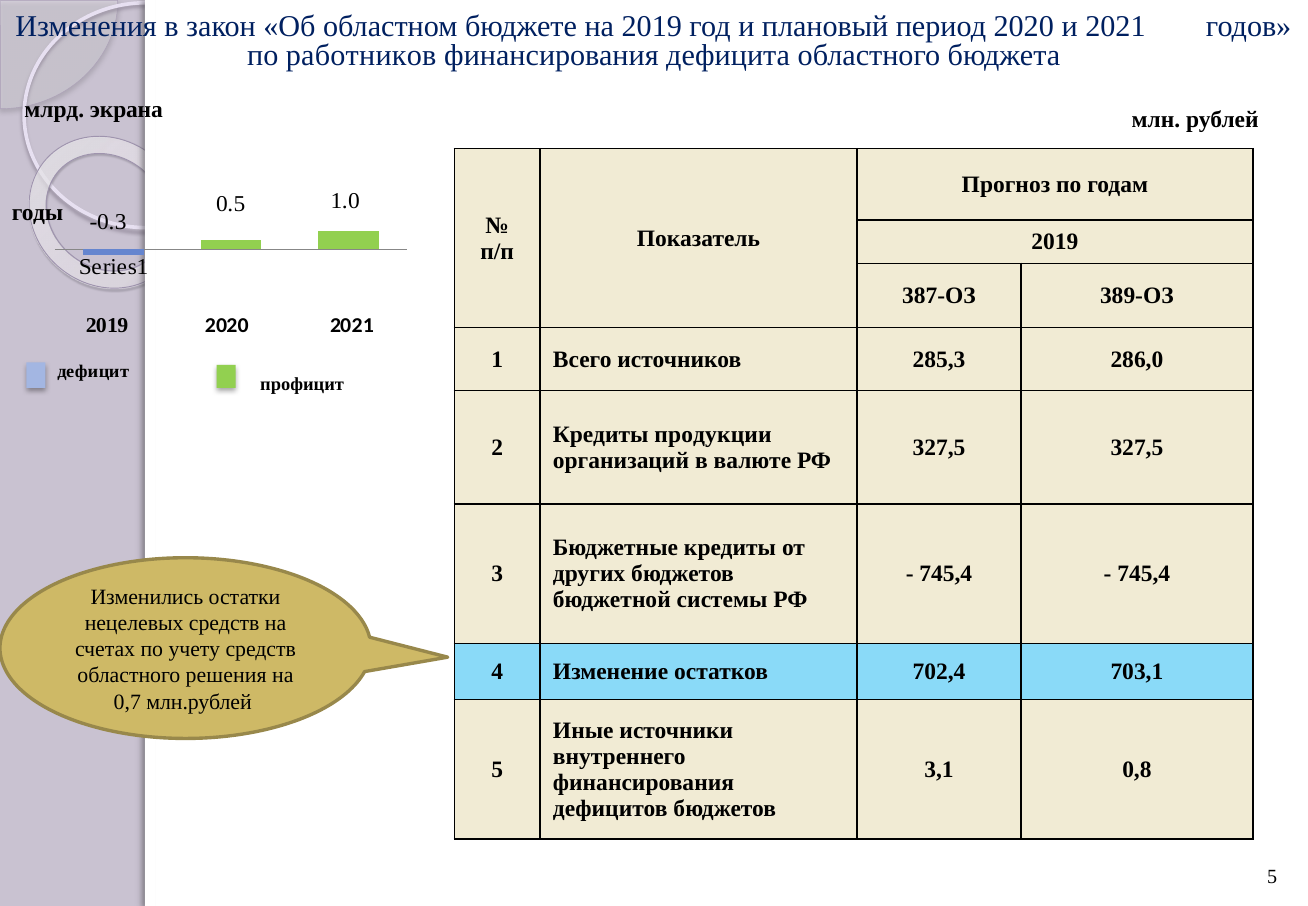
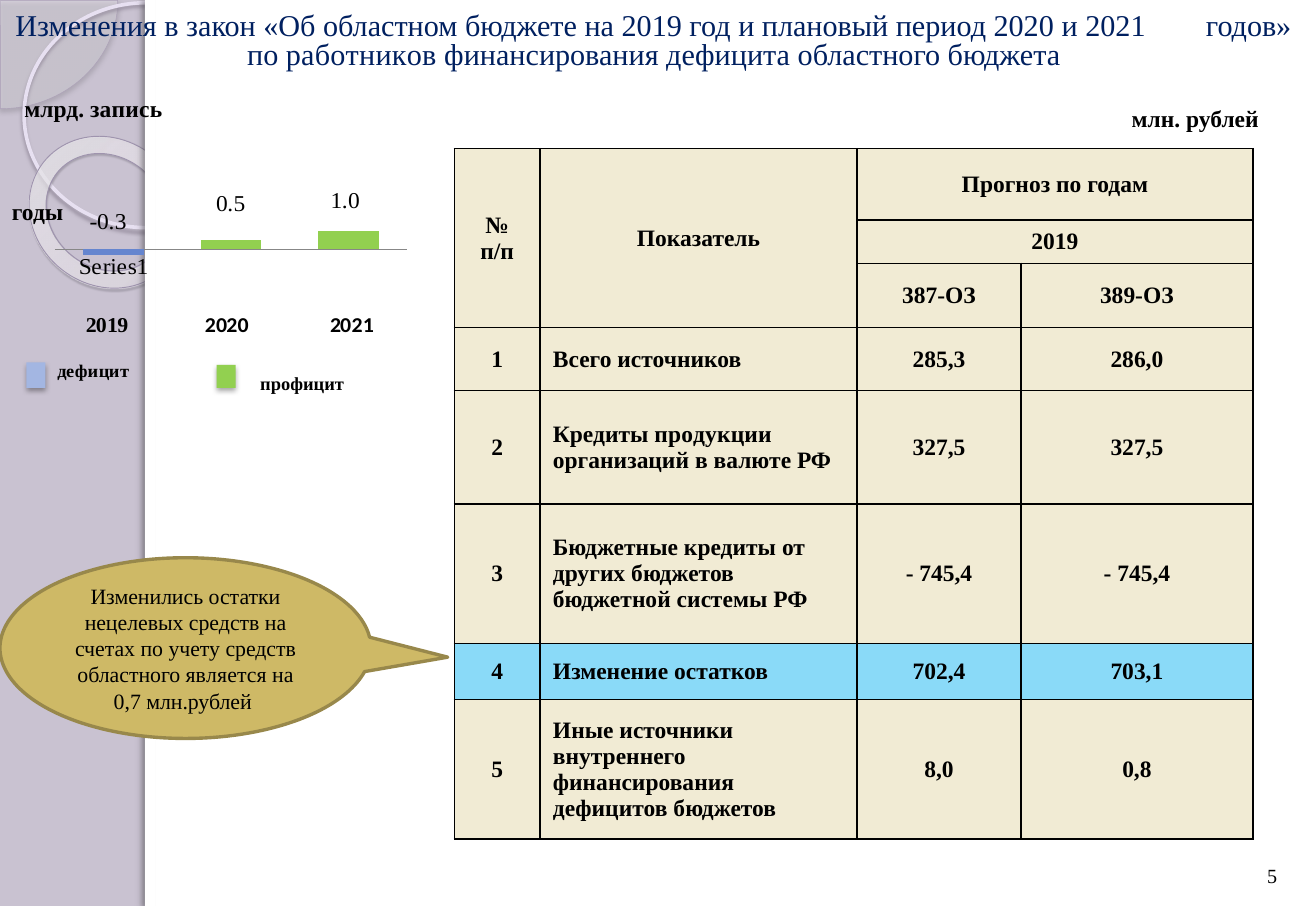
экрана: экрана -> запись
решения: решения -> является
3,1: 3,1 -> 8,0
